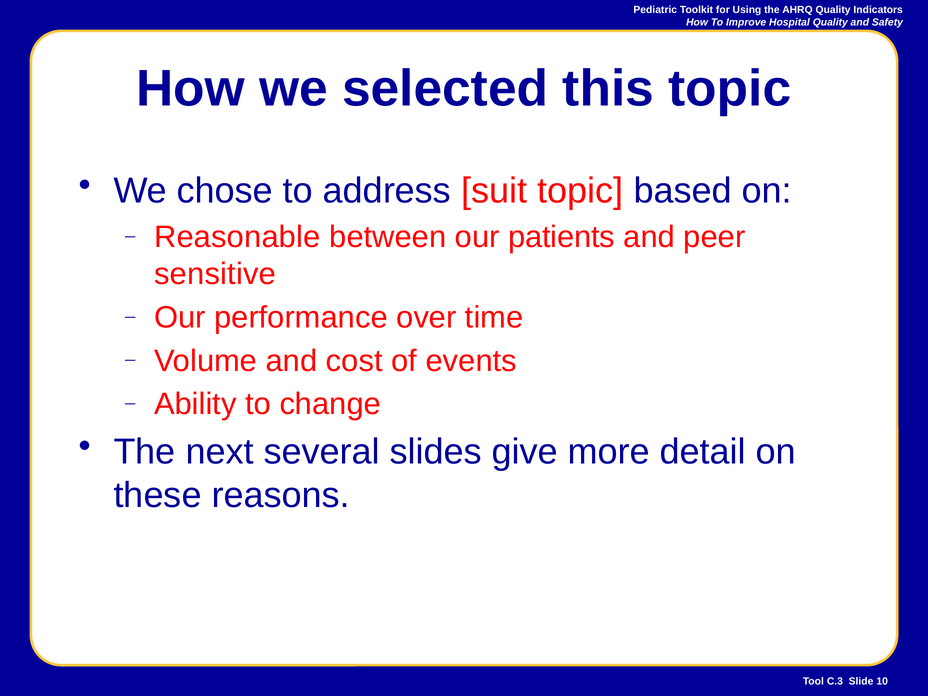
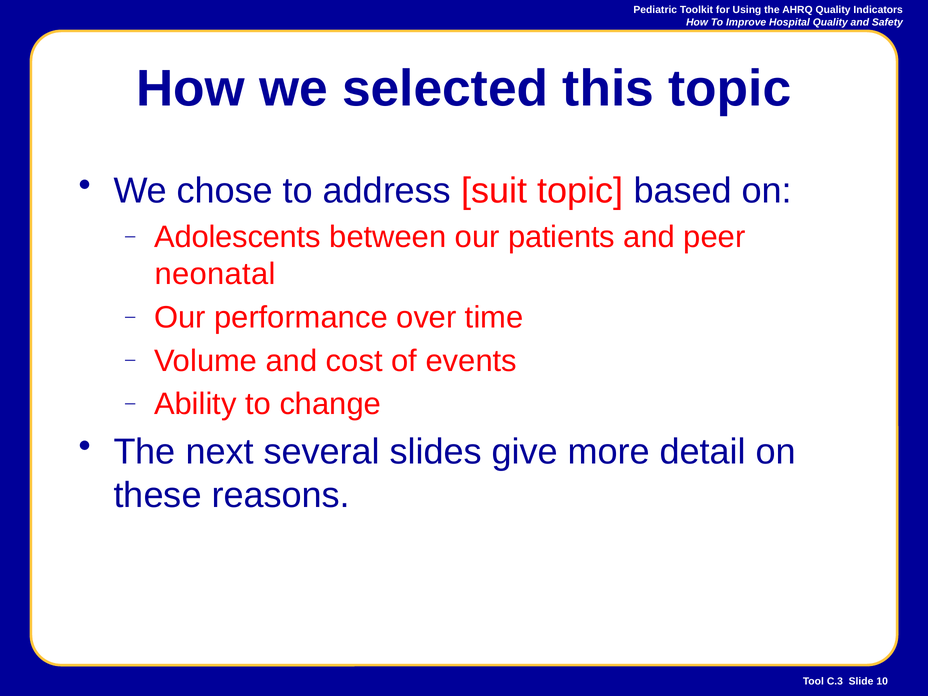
Reasonable: Reasonable -> Adolescents
sensitive: sensitive -> neonatal
